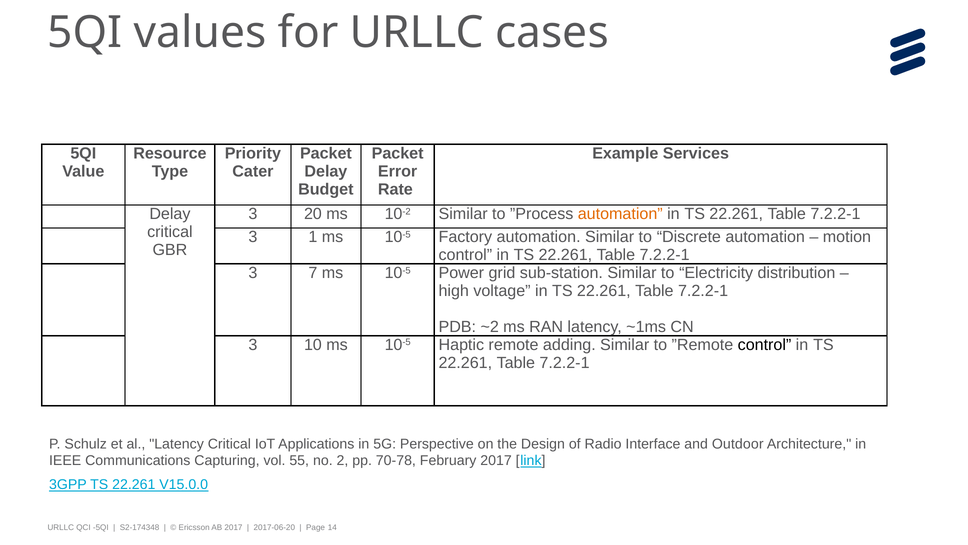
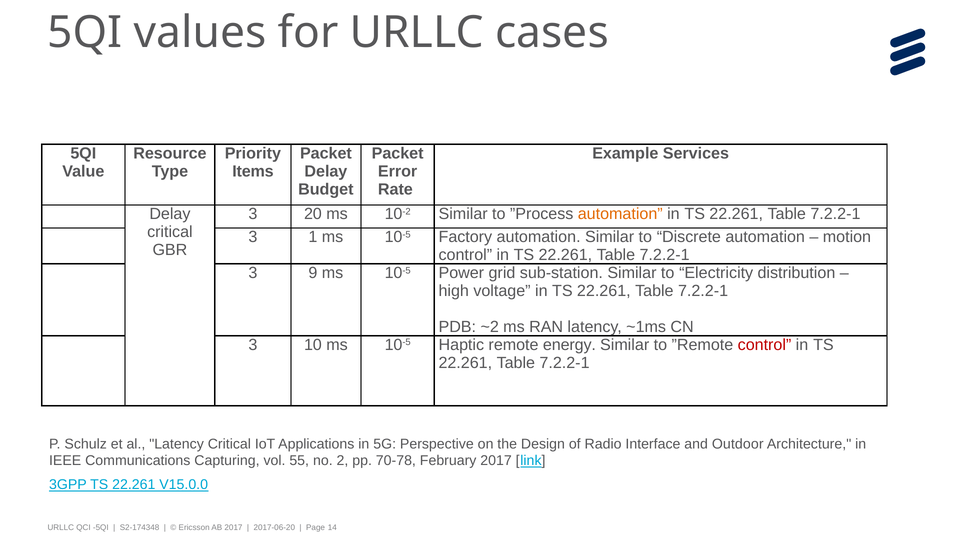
Cater: Cater -> Items
7: 7 -> 9
adding: adding -> energy
control at (765, 345) colour: black -> red
